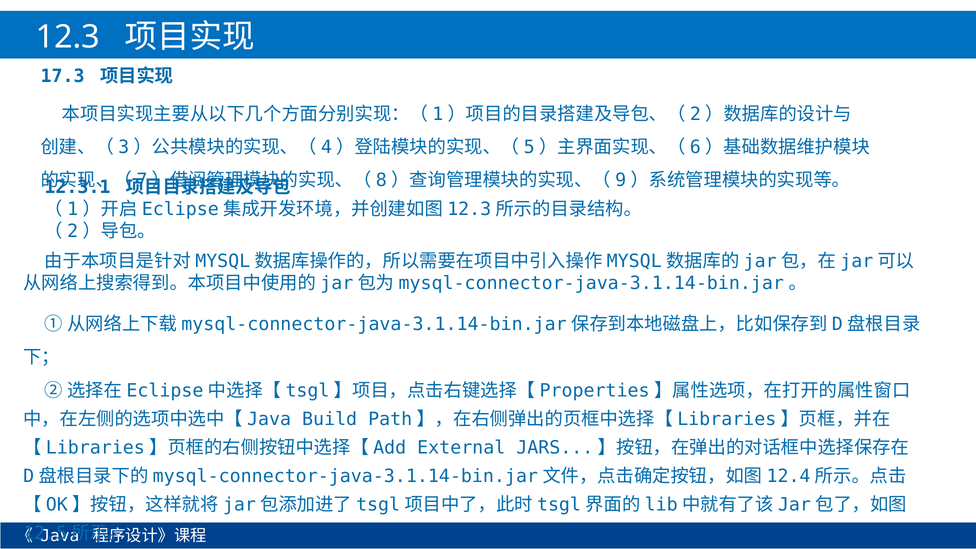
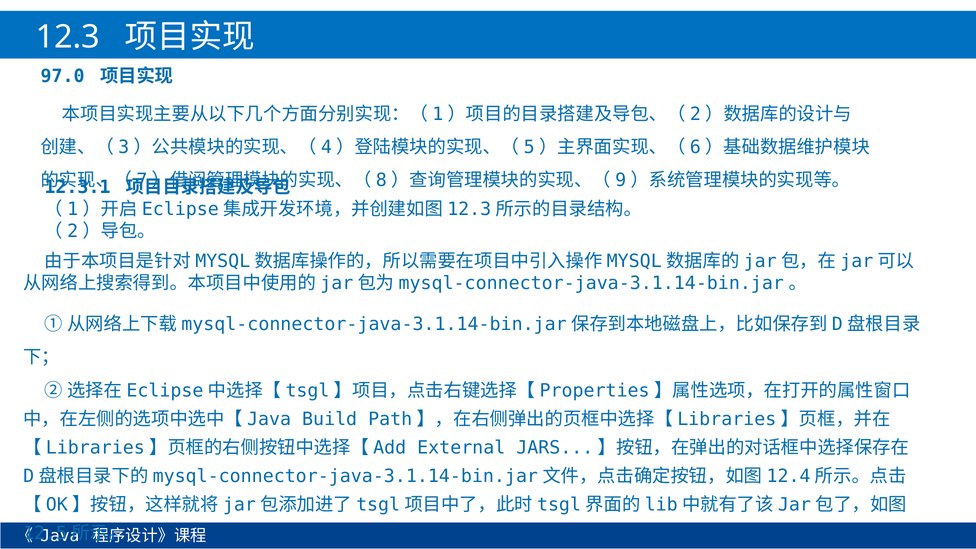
17.3: 17.3 -> 97.0
